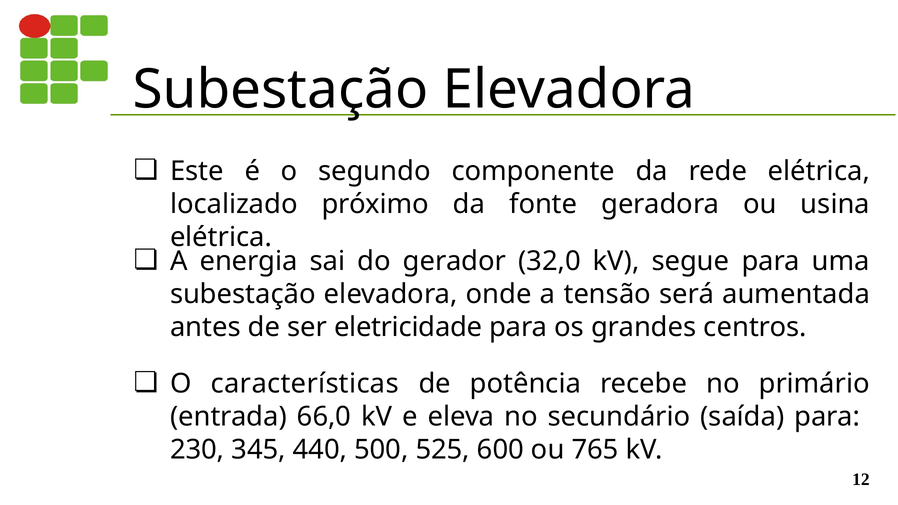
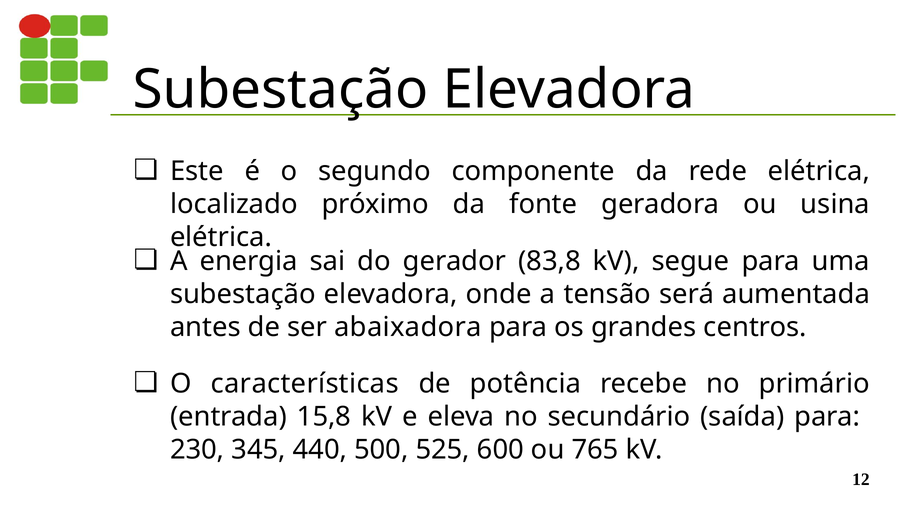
32,0: 32,0 -> 83,8
eletricidade: eletricidade -> abaixadora
66,0: 66,0 -> 15,8
